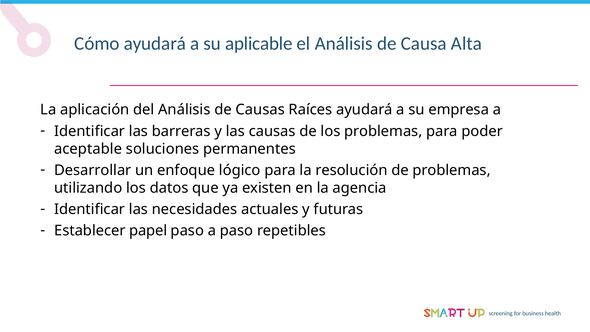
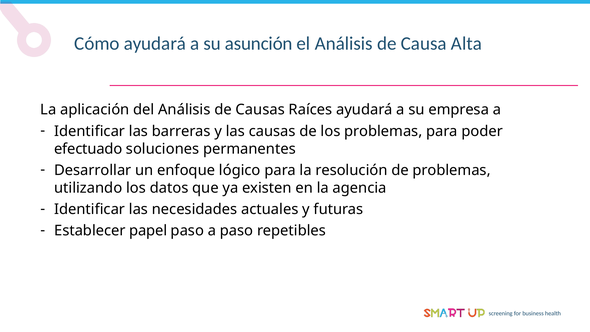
aplicable: aplicable -> asunción
aceptable: aceptable -> efectuado
